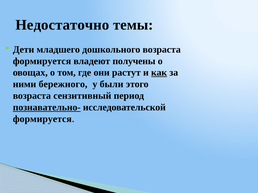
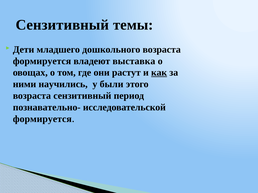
Недостаточно at (62, 25): Недостаточно -> Сензитивный
получены: получены -> выставка
бережного: бережного -> научились
познавательно- underline: present -> none
